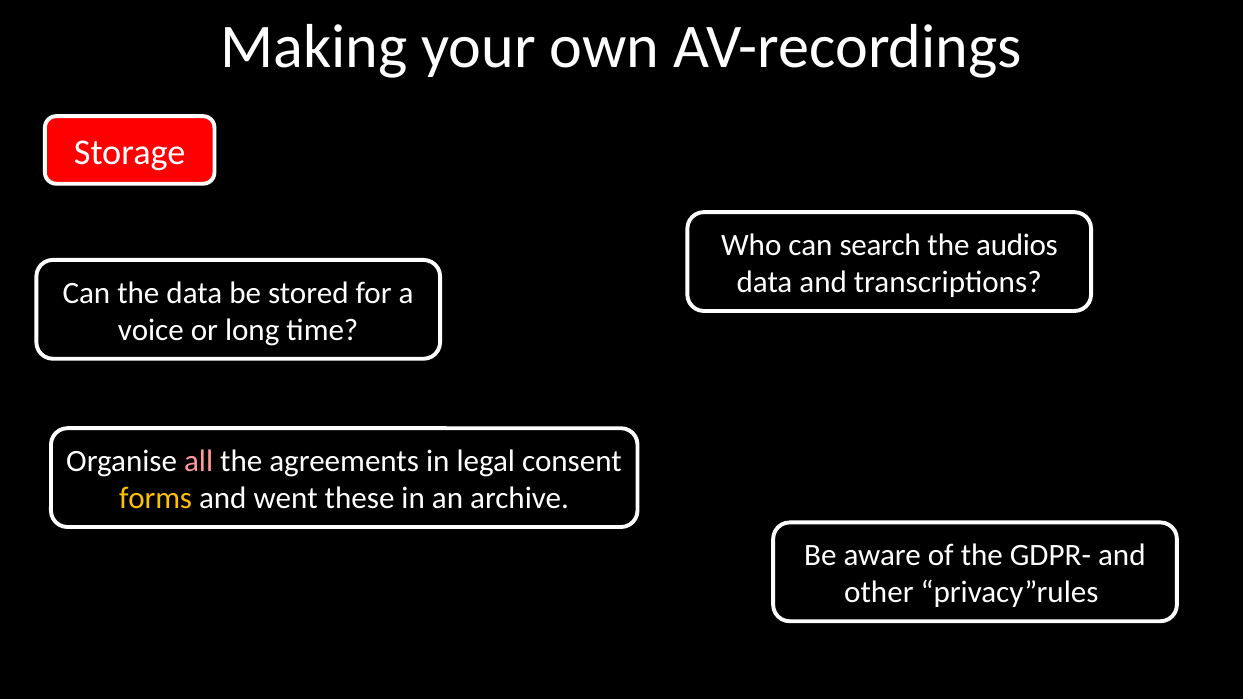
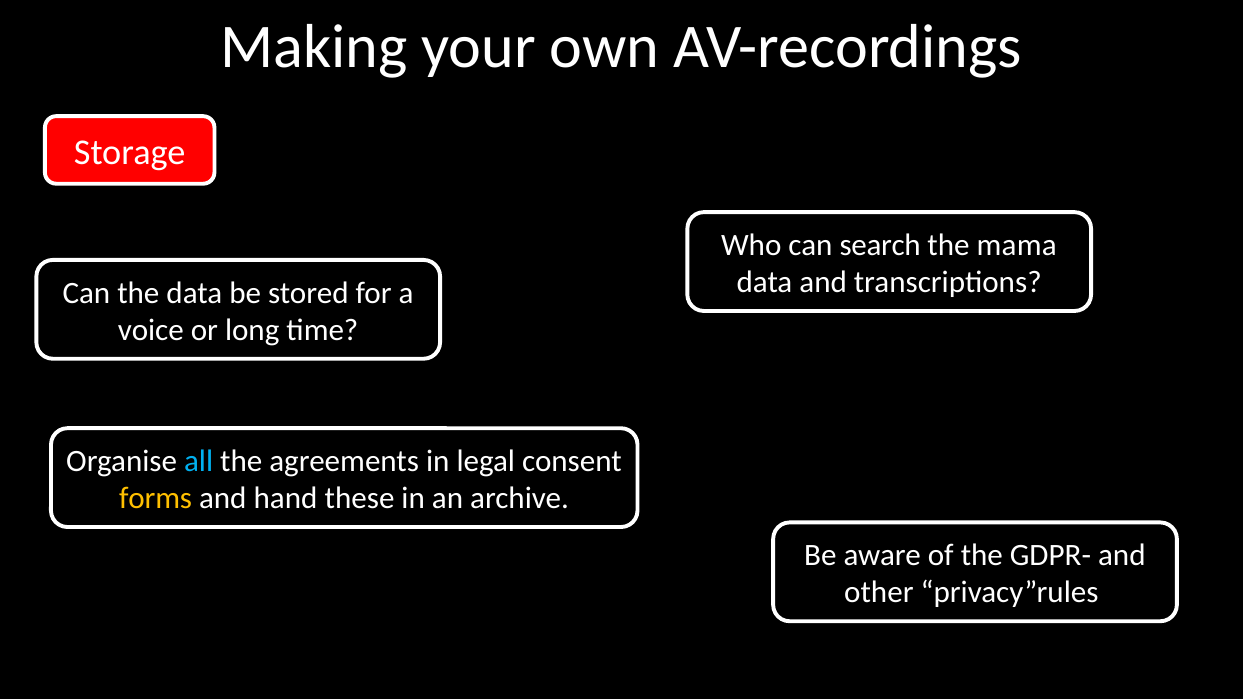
audios: audios -> mama
all colour: pink -> light blue
went: went -> hand
